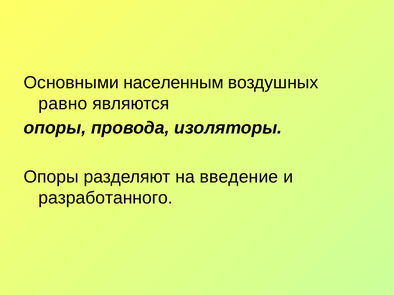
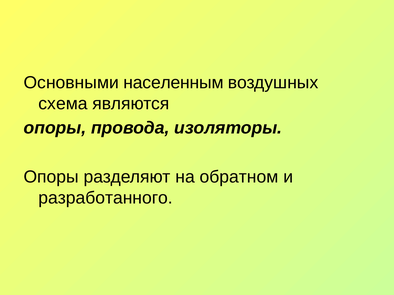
равно: равно -> схема
введение: введение -> обратном
